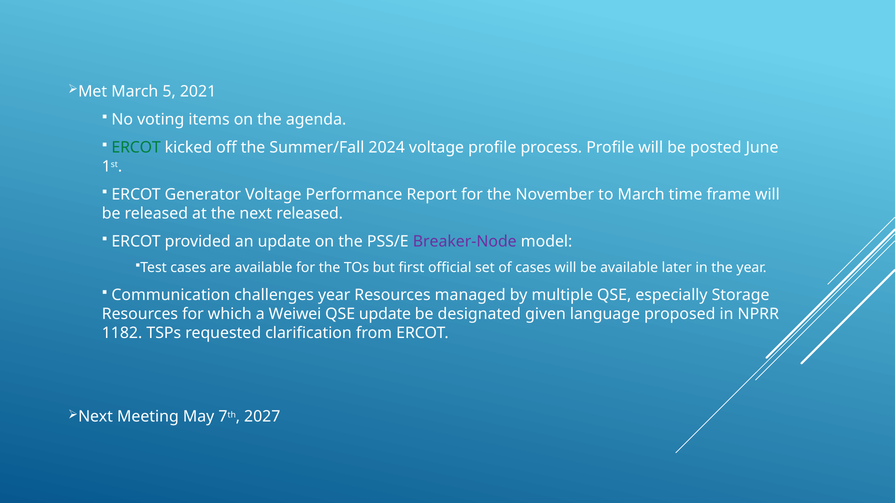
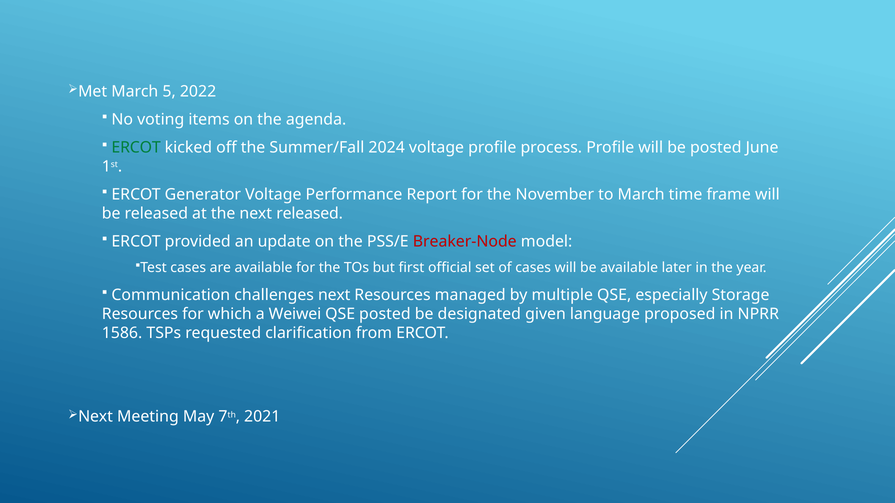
2021: 2021 -> 2022
Breaker-Node colour: purple -> red
challenges year: year -> next
QSE update: update -> posted
1182: 1182 -> 1586
2027: 2027 -> 2021
